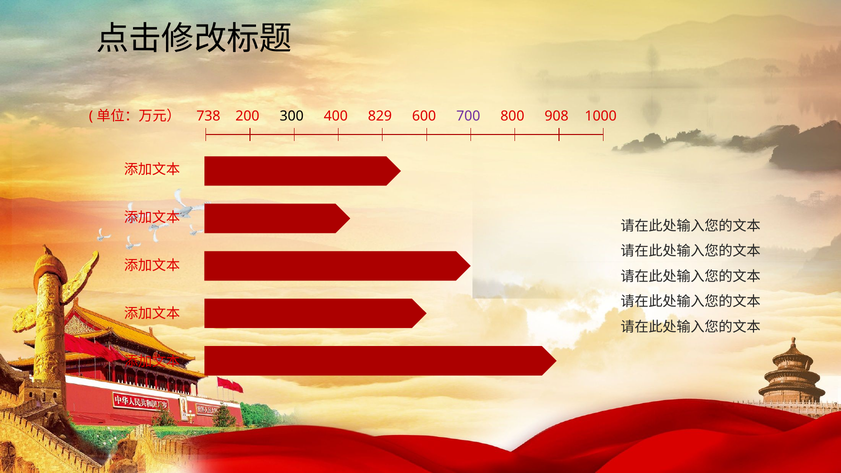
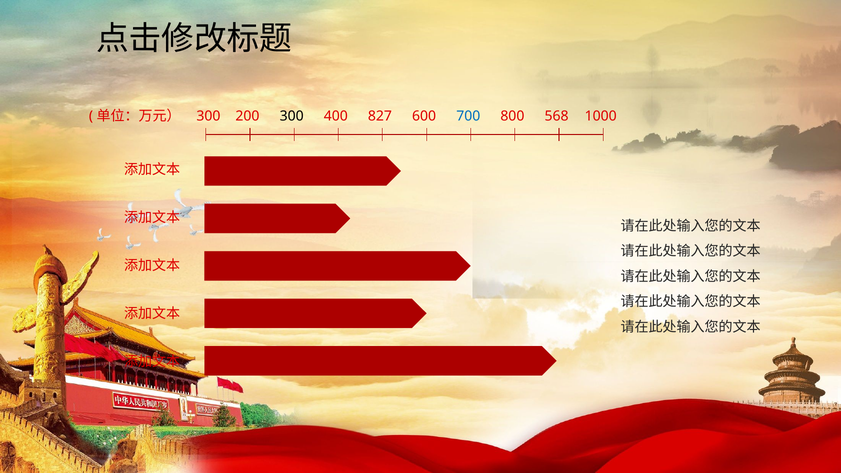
738 at (208, 116): 738 -> 300
829: 829 -> 827
700 colour: purple -> blue
908: 908 -> 568
